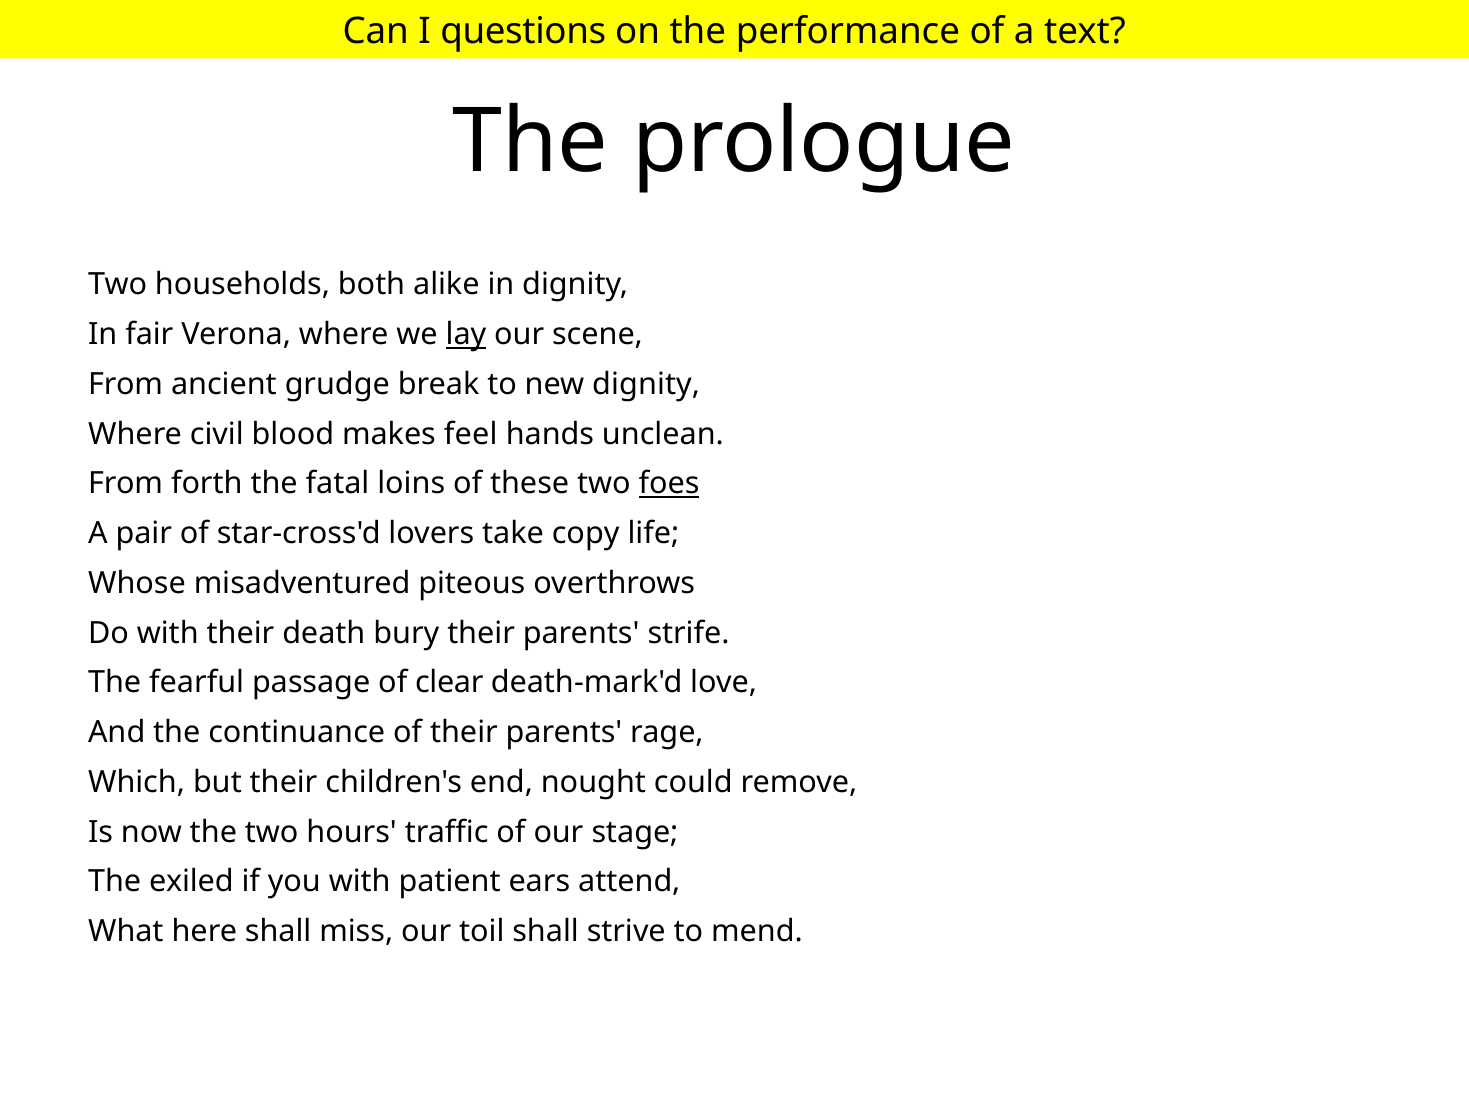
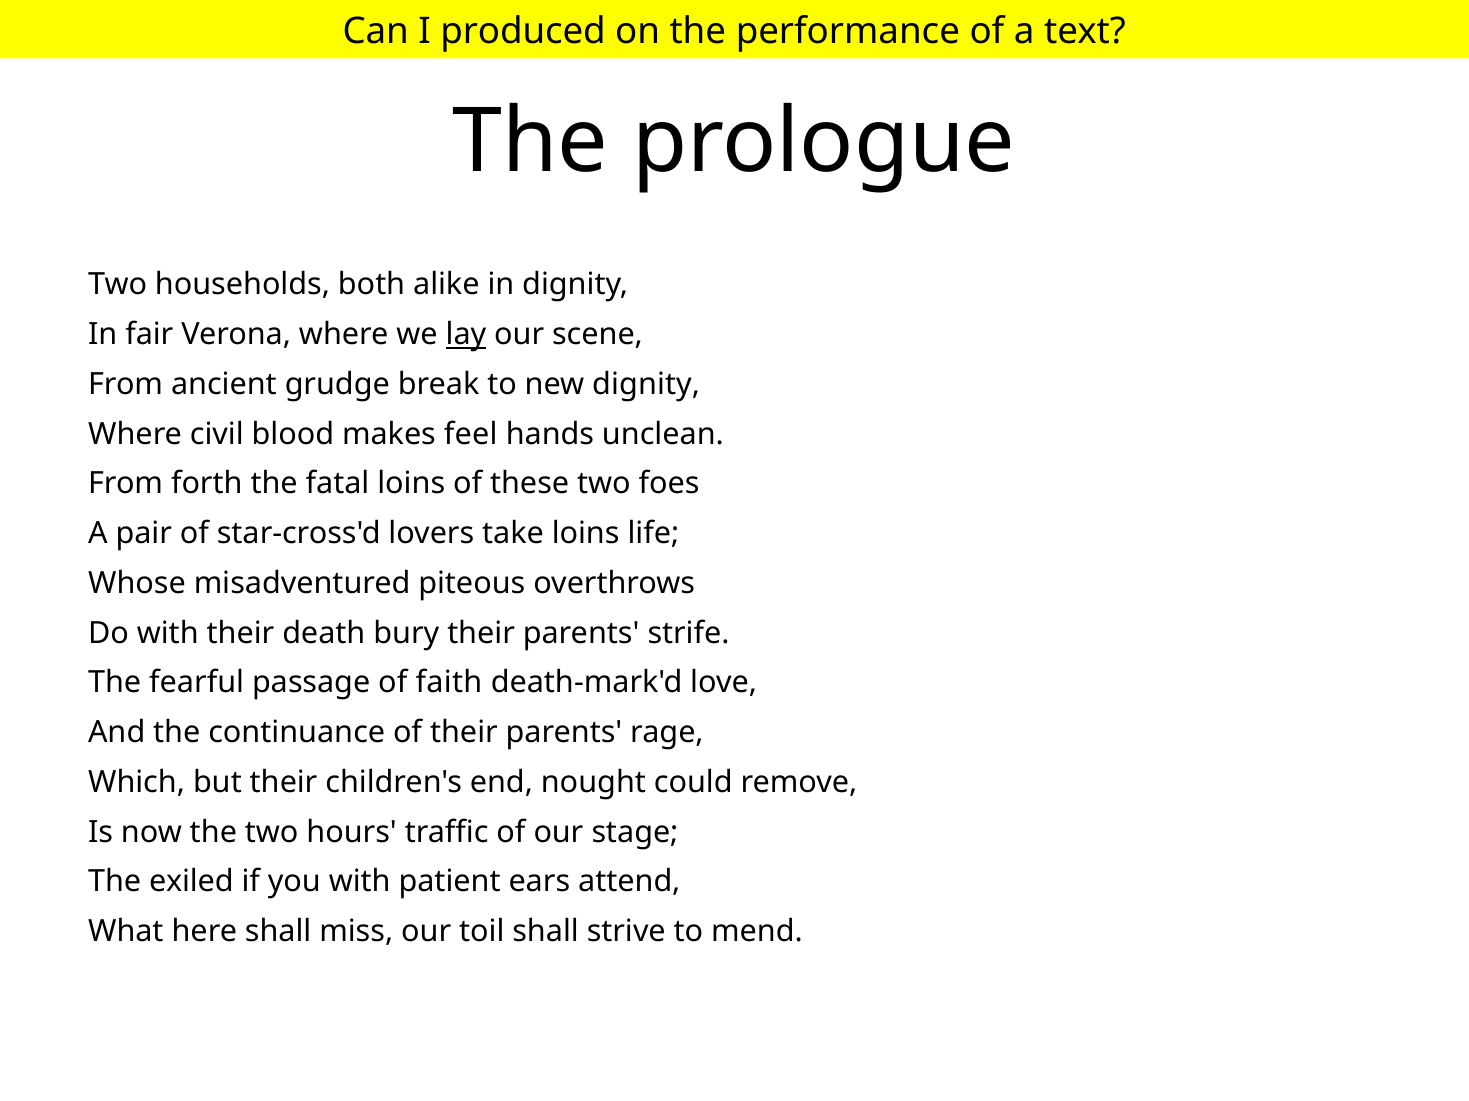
questions: questions -> produced
foes underline: present -> none
take copy: copy -> loins
clear: clear -> faith
